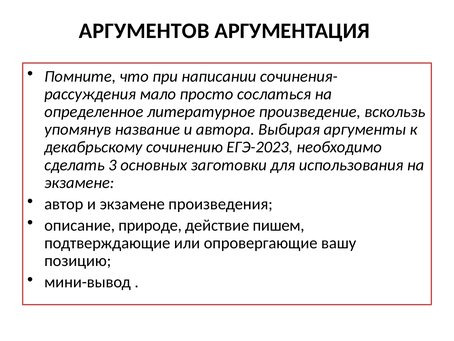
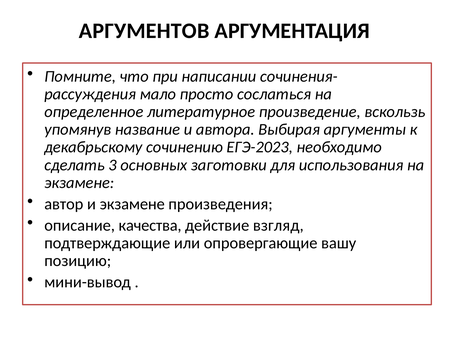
природе: природе -> качества
пишем: пишем -> взгляд
